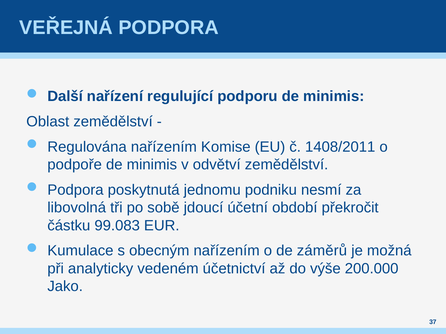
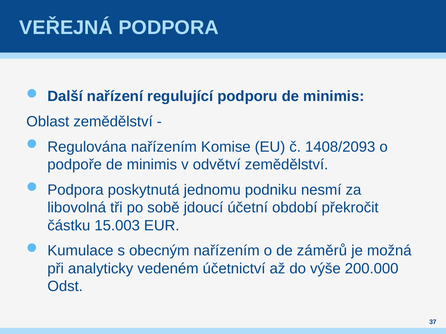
1408/2011: 1408/2011 -> 1408/2093
99.083: 99.083 -> 15.003
Jako: Jako -> Odst
